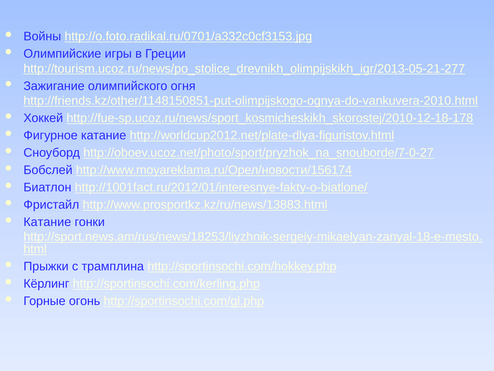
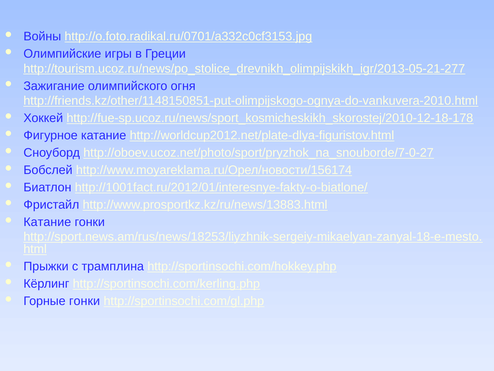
Горные огонь: огонь -> гонки
